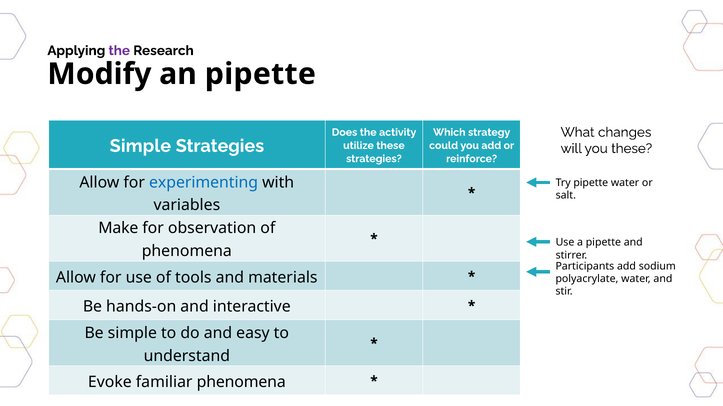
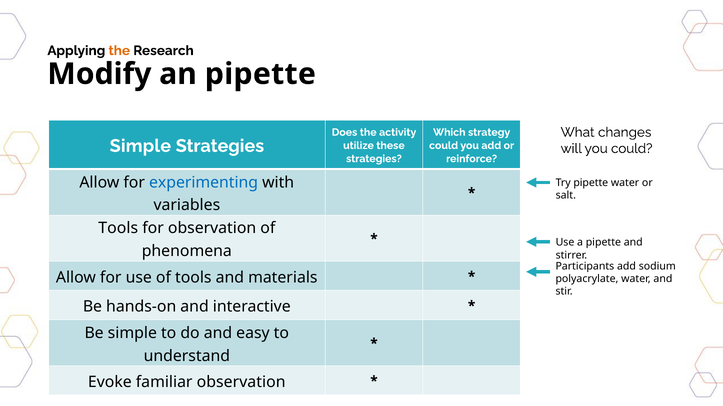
the at (119, 51) colour: purple -> orange
you these: these -> could
Make at (118, 229): Make -> Tools
familiar phenomena: phenomena -> observation
